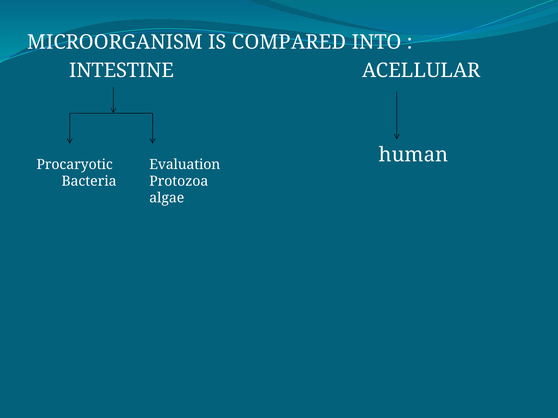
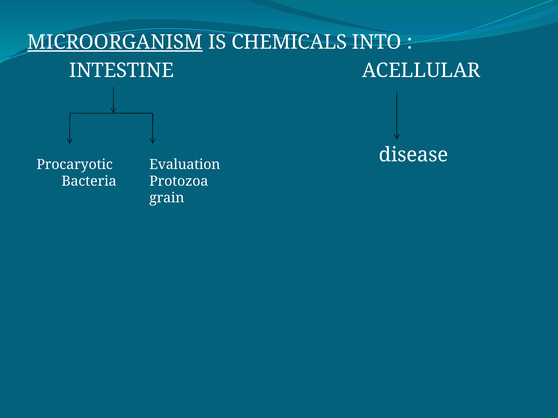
MICROORGANISM underline: none -> present
COMPARED: COMPARED -> CHEMICALS
human: human -> disease
algae: algae -> grain
